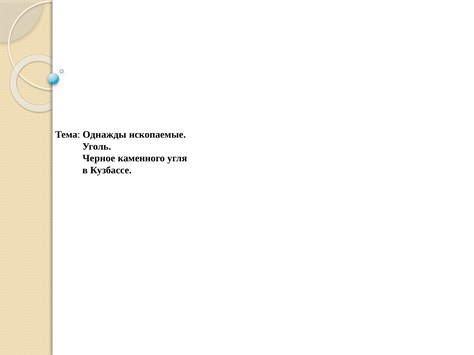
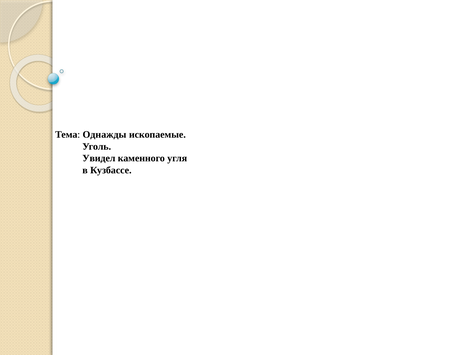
Черное: Черное -> Увидел
